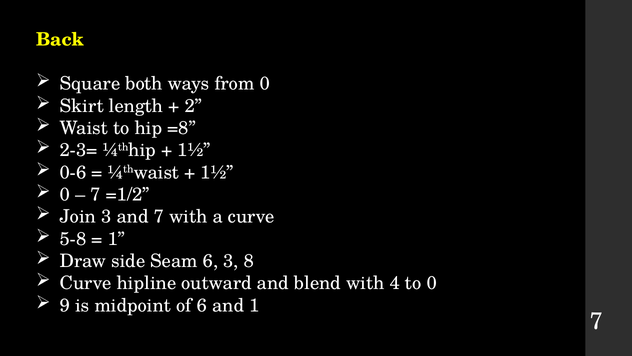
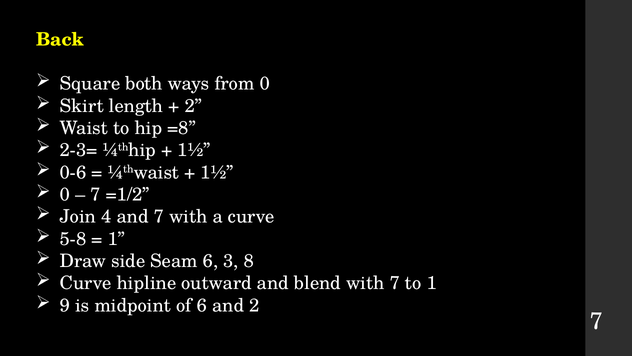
Join 3: 3 -> 4
with 4: 4 -> 7
to 0: 0 -> 1
and 1: 1 -> 2
